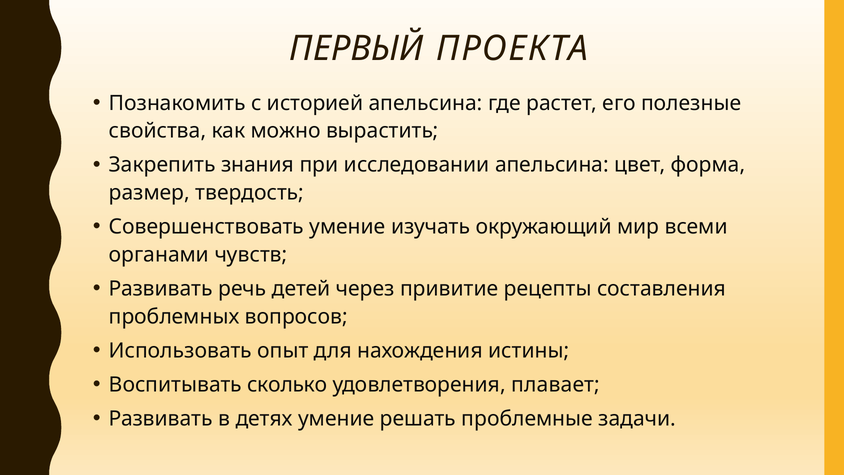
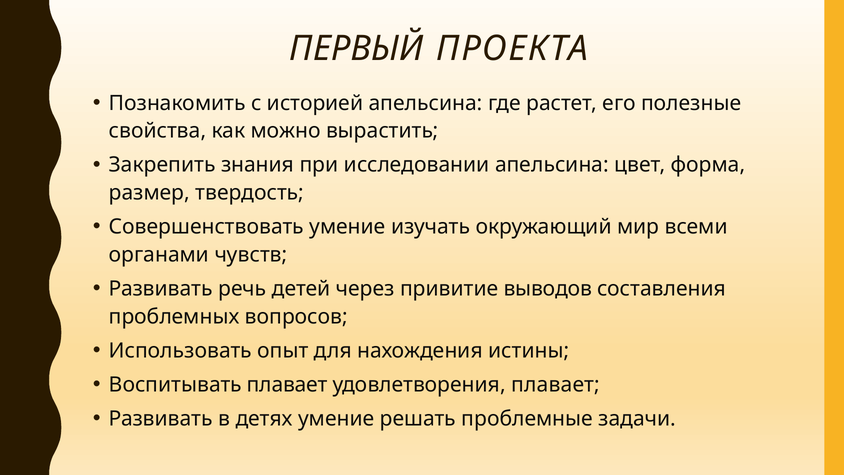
рецепты: рецепты -> выводов
Воспитывать сколько: сколько -> плавает
